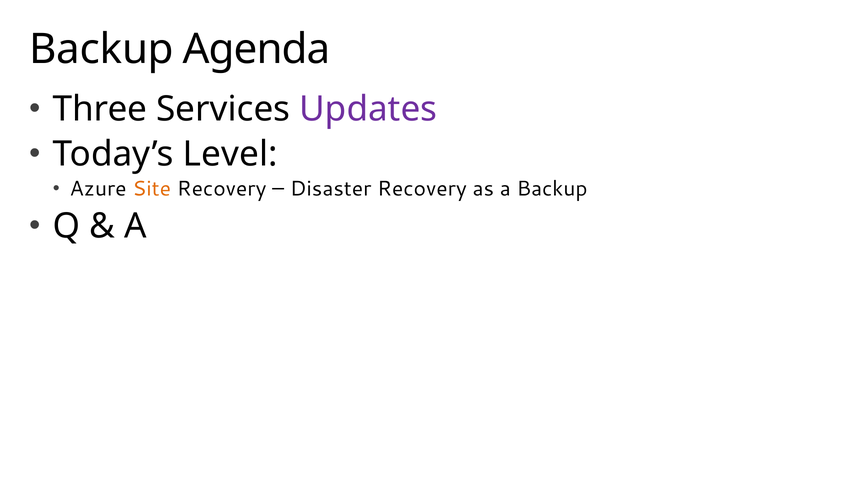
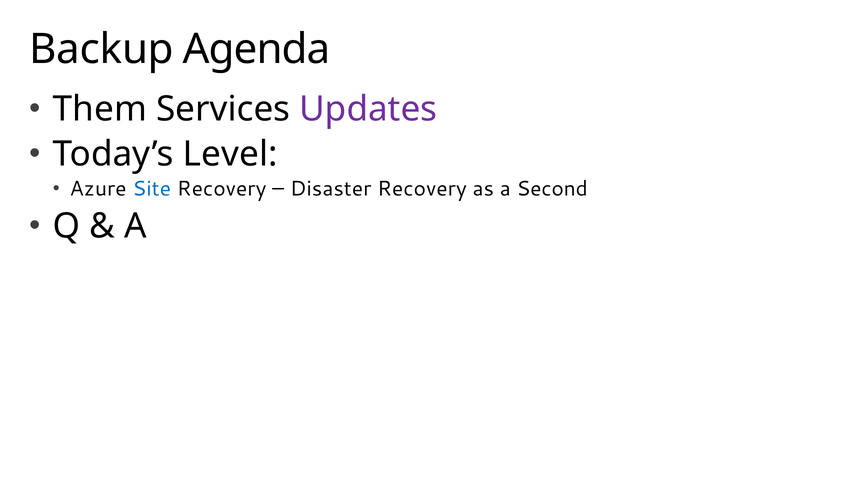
Three: Three -> Them
Site colour: orange -> blue
as a Backup: Backup -> Second
